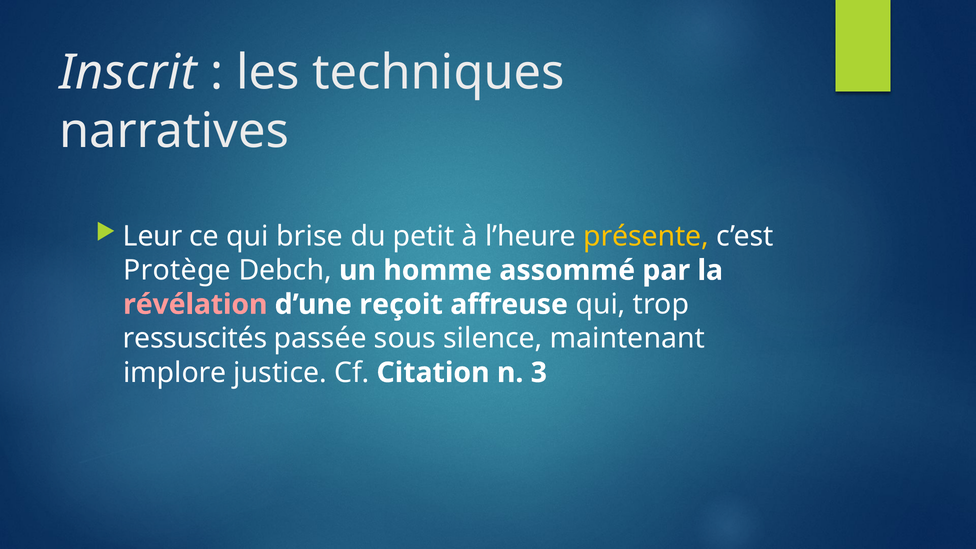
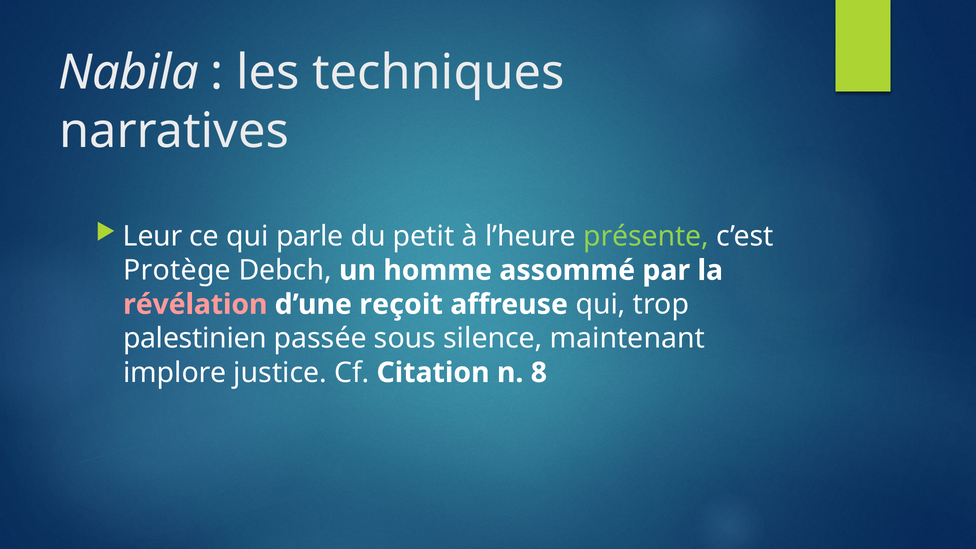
Inscrit: Inscrit -> Nabila
brise: brise -> parle
présente colour: yellow -> light green
ressuscités: ressuscités -> palestinien
3: 3 -> 8
